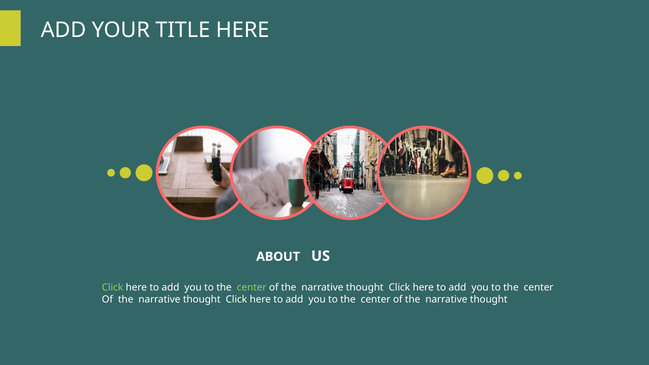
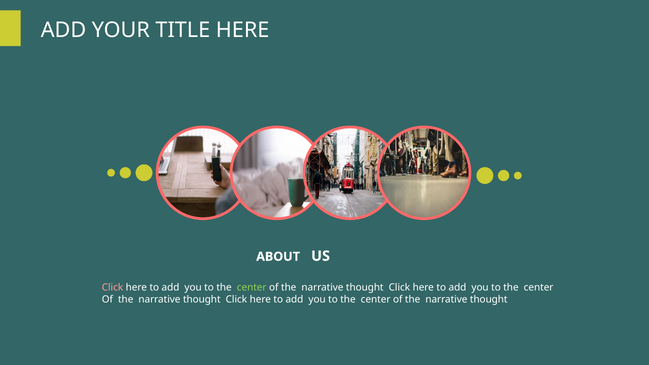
Click at (113, 288) colour: light green -> pink
